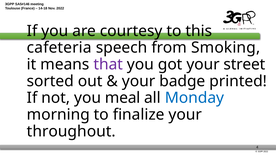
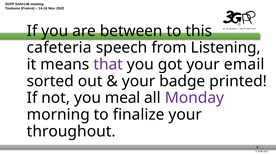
courtesy: courtesy -> between
Smoking: Smoking -> Listening
street: street -> email
Monday colour: blue -> purple
